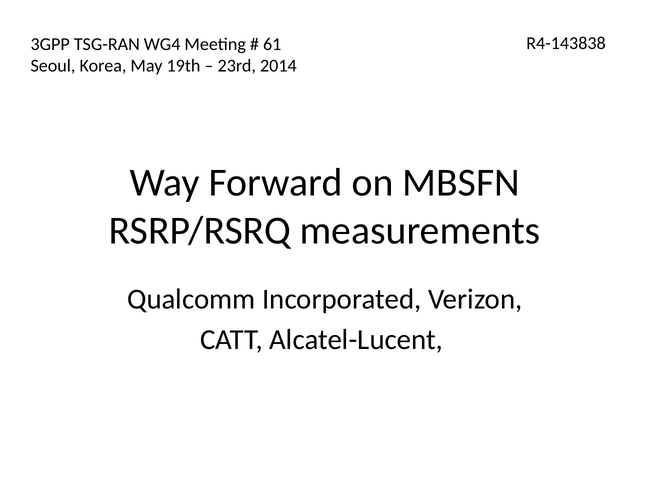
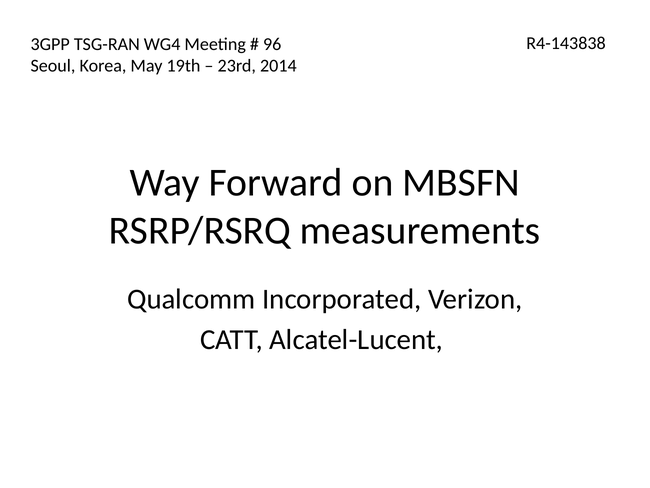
61: 61 -> 96
